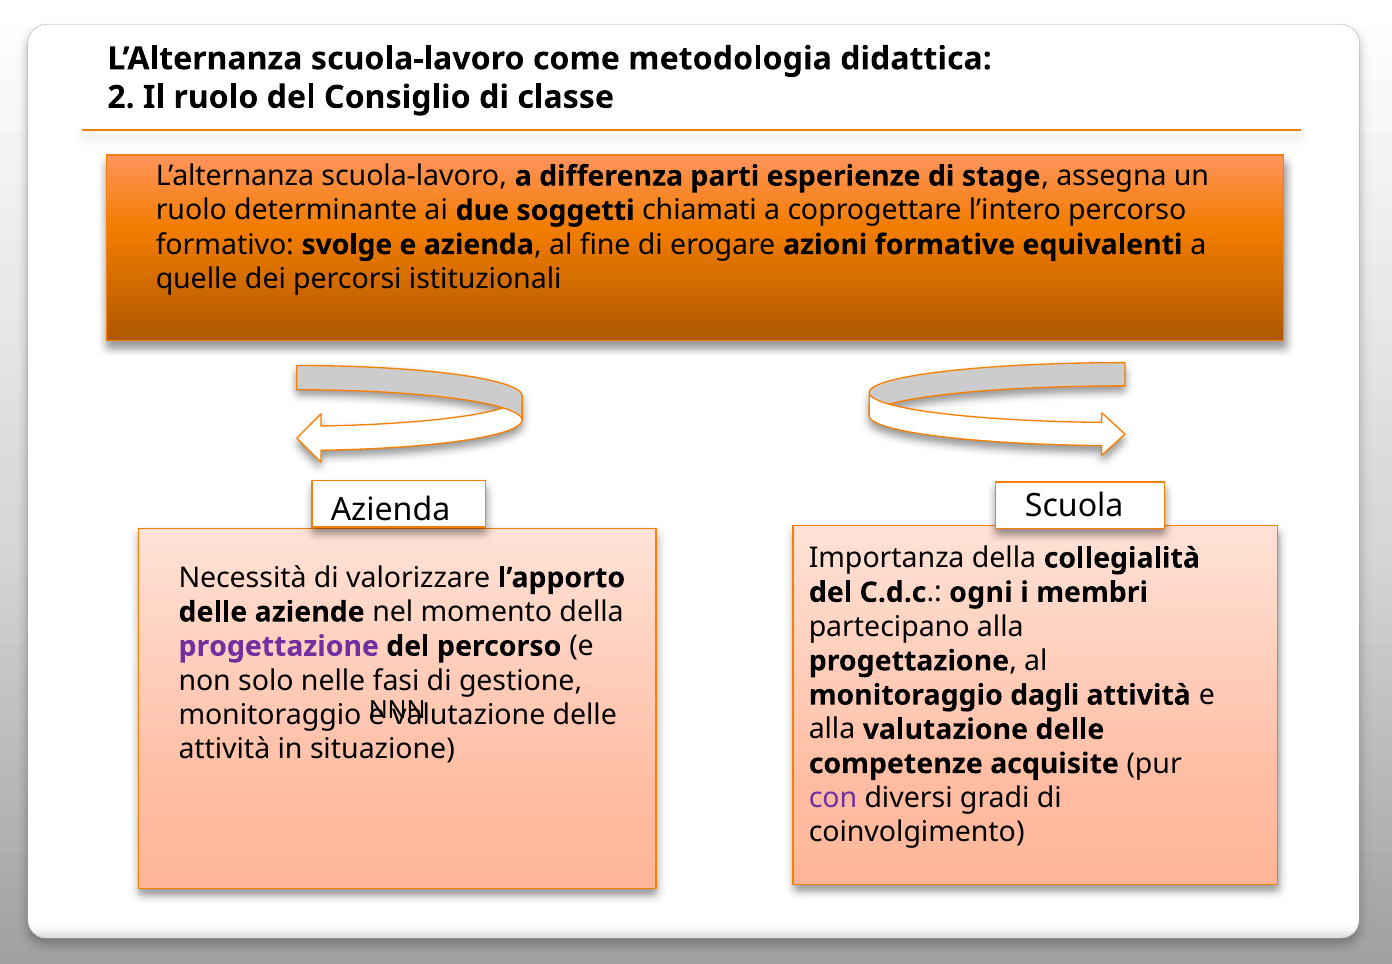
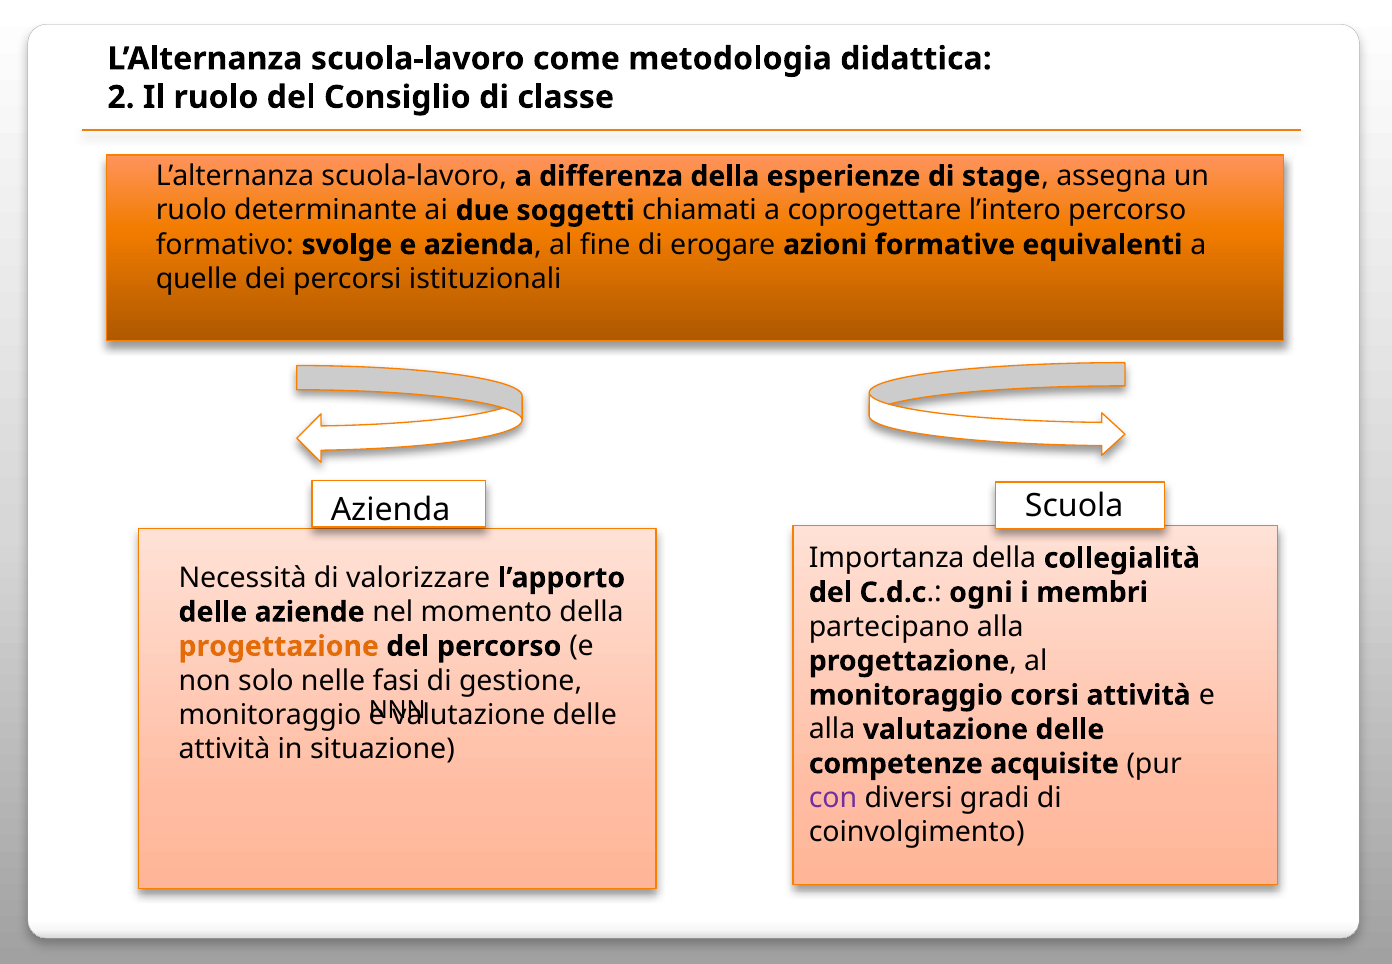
differenza parti: parti -> della
progettazione at (279, 646) colour: purple -> orange
dagli: dagli -> corsi
